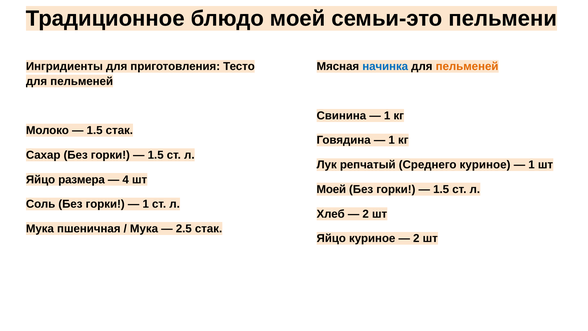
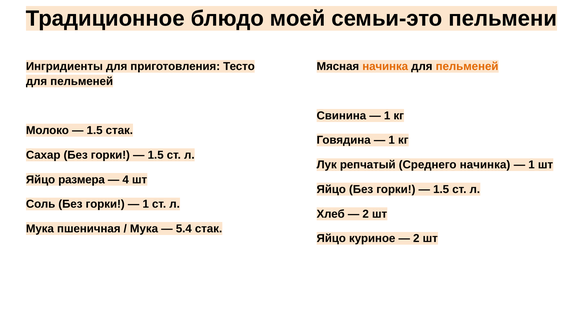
начинка at (385, 66) colour: blue -> orange
Среднего куриное: куриное -> начинка
Моей at (331, 189): Моей -> Яйцо
2.5: 2.5 -> 5.4
